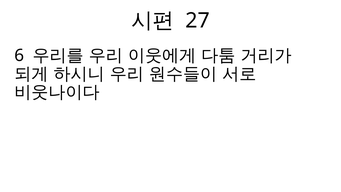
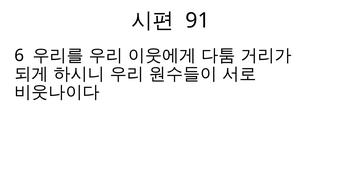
27: 27 -> 91
